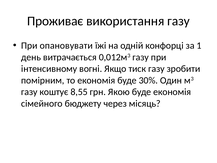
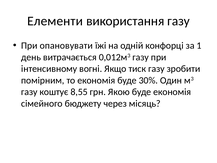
Проживає: Проживає -> Елементи
